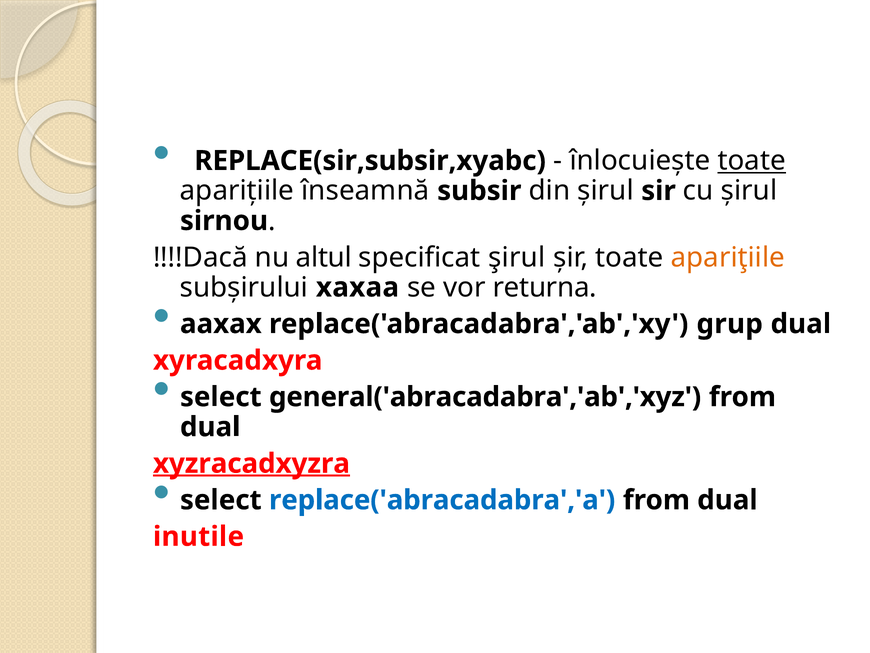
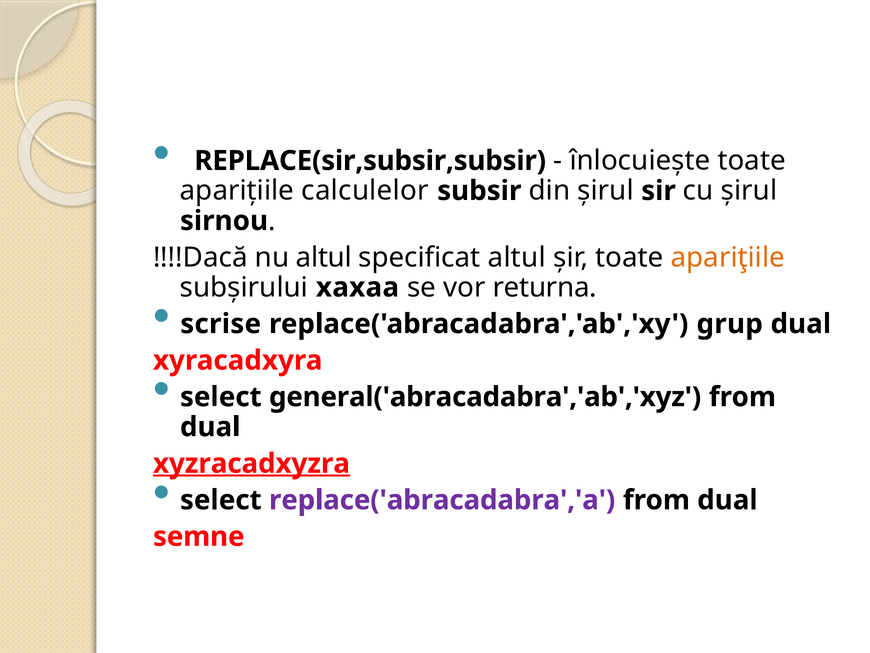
REPLACE(sir,subsir,xyabc: REPLACE(sir,subsir,xyabc -> REPLACE(sir,subsir,subsir
toate at (752, 161) underline: present -> none
înseamnă: înseamnă -> calculelor
specificat şirul: şirul -> altul
aaxax: aaxax -> scrise
replace('abracadabra','a colour: blue -> purple
inutile: inutile -> semne
